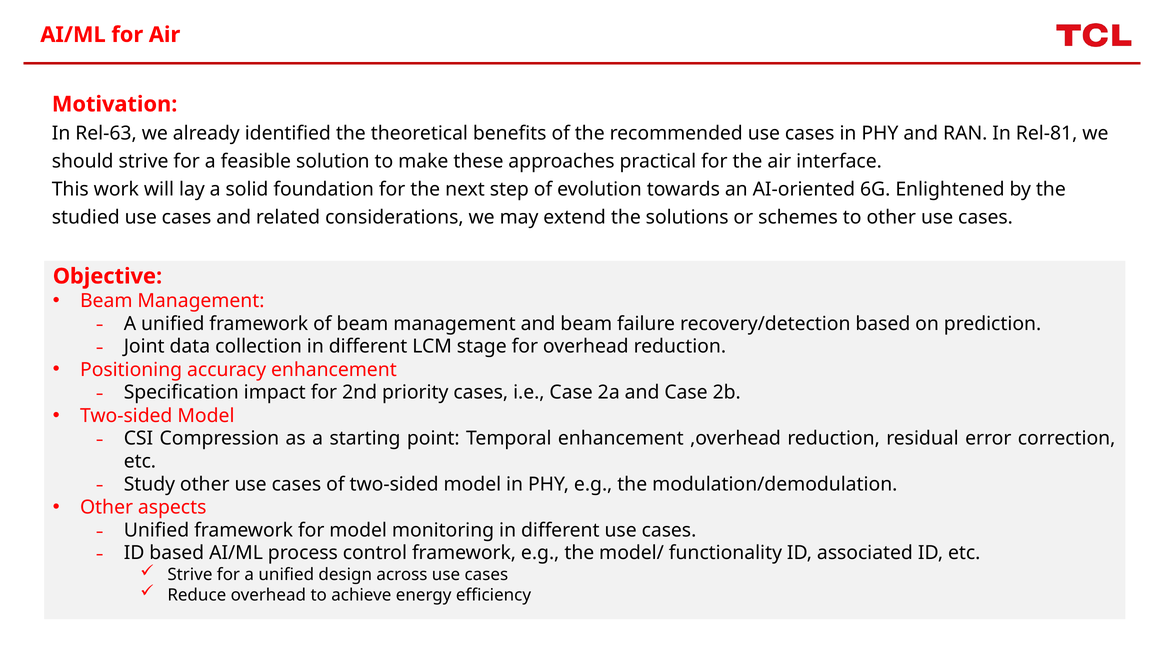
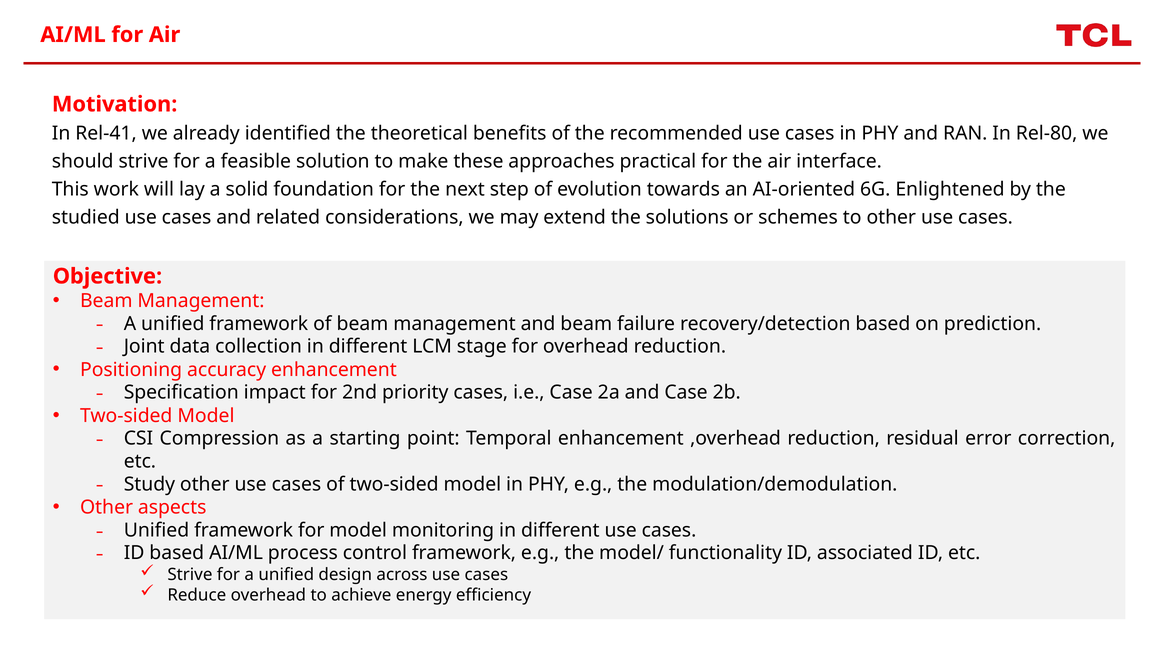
Rel-63: Rel-63 -> Rel-41
Rel-81: Rel-81 -> Rel-80
